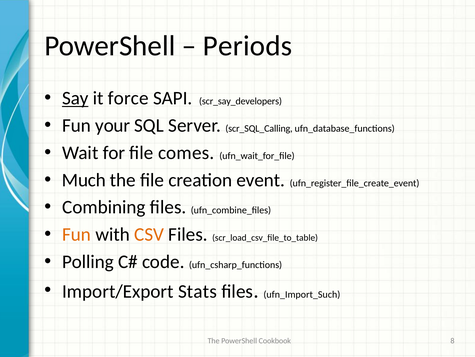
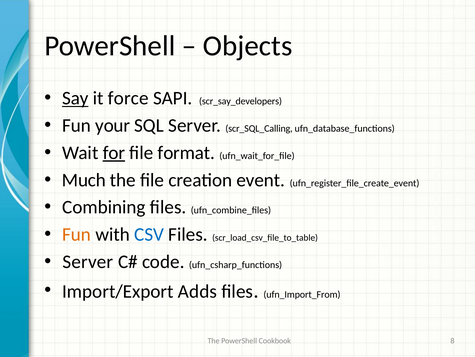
Periods: Periods -> Objects
for underline: none -> present
comes: comes -> format
CSV colour: orange -> blue
Polling at (88, 261): Polling -> Server
Stats: Stats -> Adds
ufn_Import_Such: ufn_Import_Such -> ufn_Import_From
